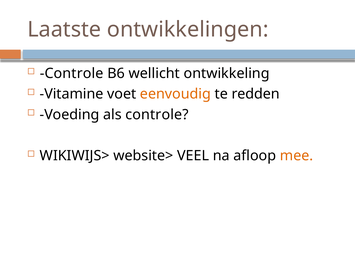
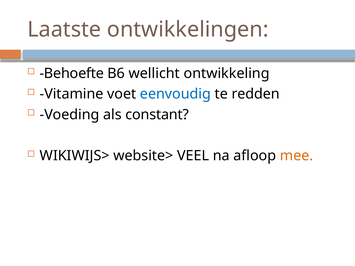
Controle at (72, 73): Controle -> Behoefte
eenvoudig colour: orange -> blue
als controle: controle -> constant
